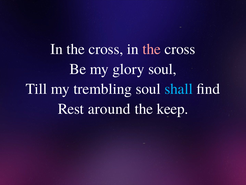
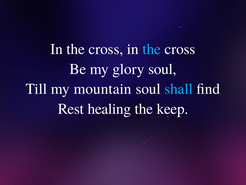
the at (152, 49) colour: pink -> light blue
trembling: trembling -> mountain
around: around -> healing
